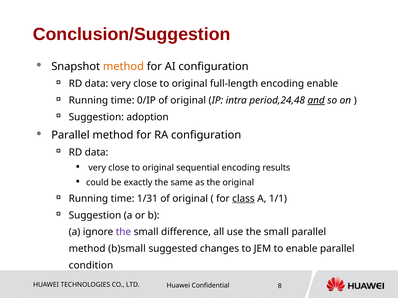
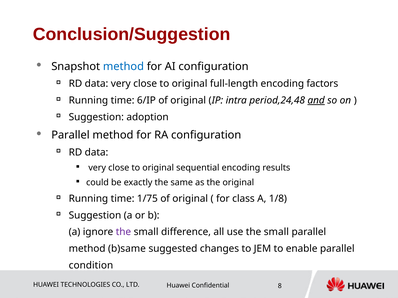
method at (123, 67) colour: orange -> blue
encoding enable: enable -> factors
0/IP: 0/IP -> 6/IP
1/31: 1/31 -> 1/75
class underline: present -> none
1/1: 1/1 -> 1/8
b)small: b)small -> b)same
